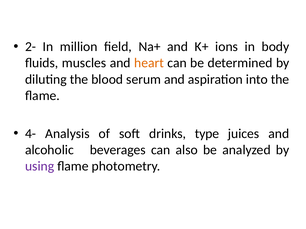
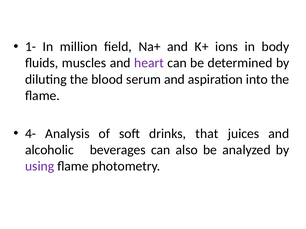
2-: 2- -> 1-
heart colour: orange -> purple
type: type -> that
